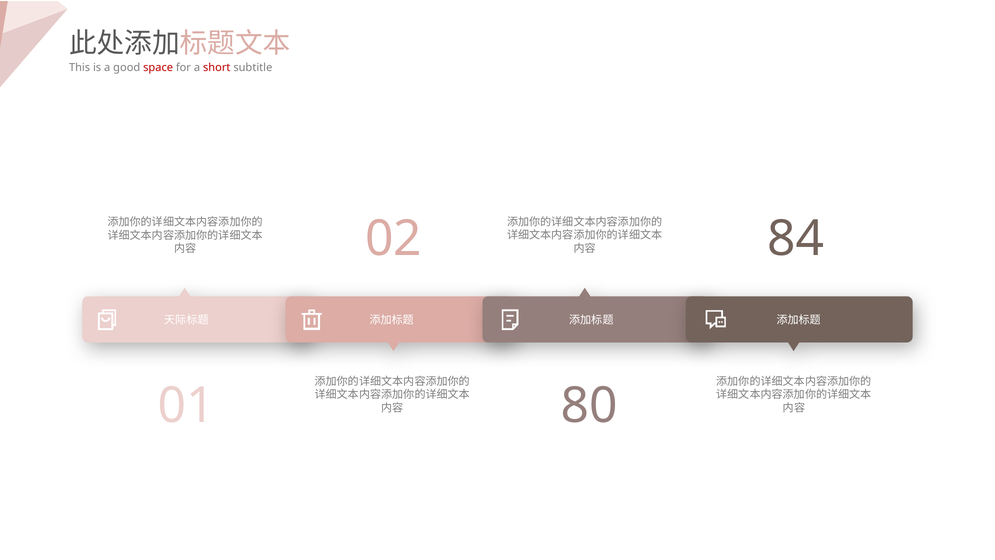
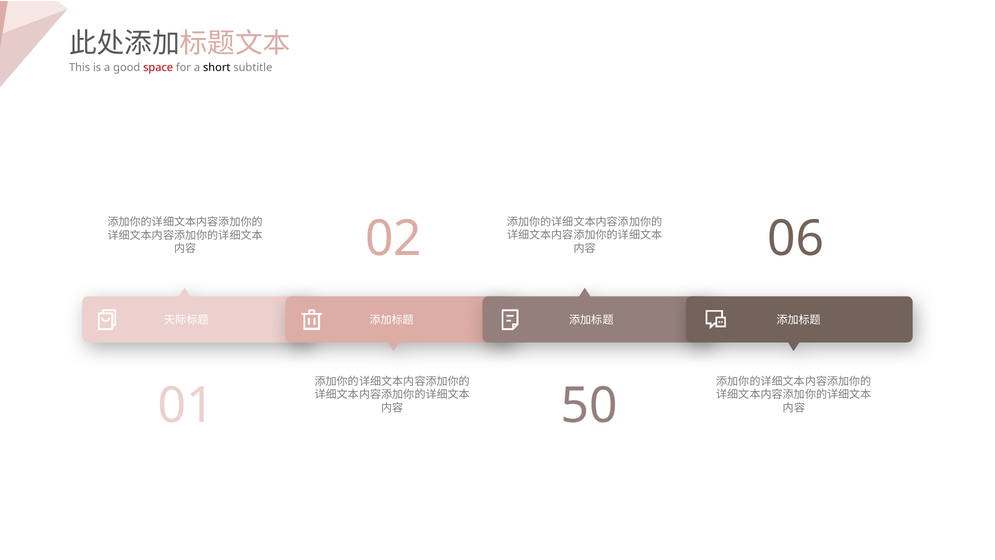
short colour: red -> black
84: 84 -> 06
80: 80 -> 50
